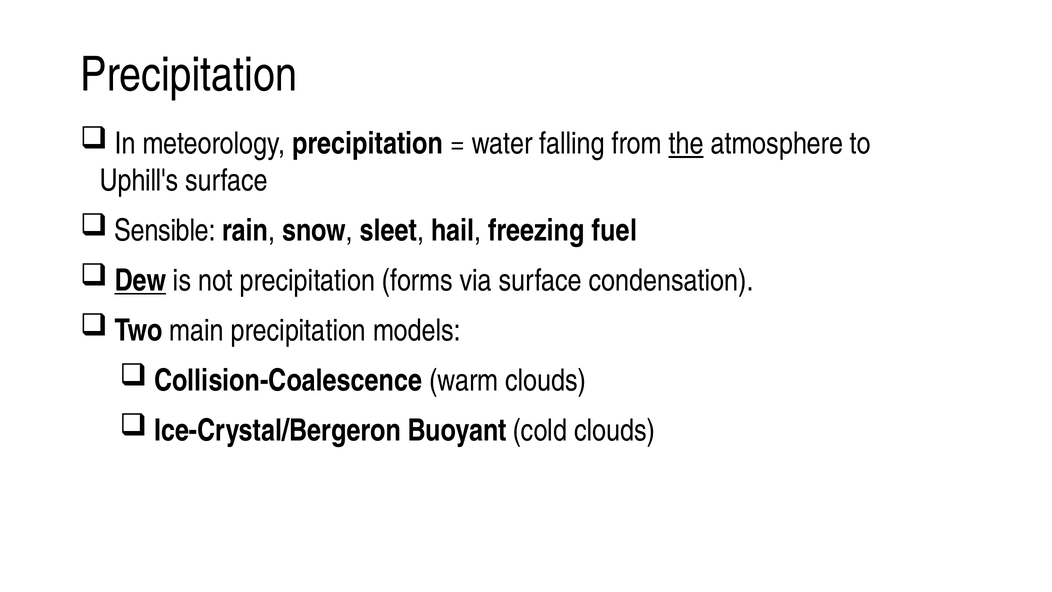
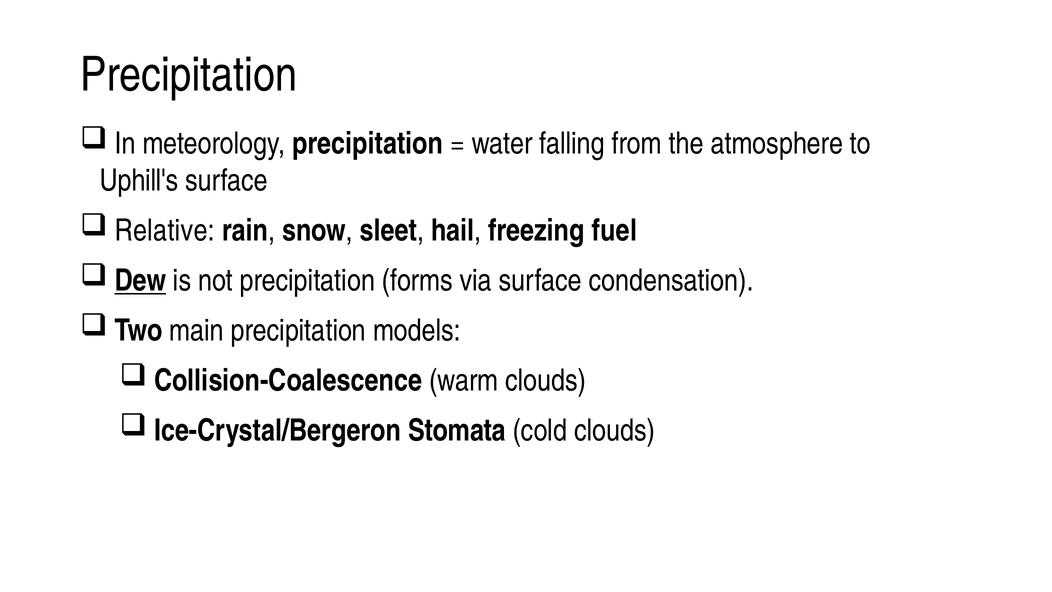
the underline: present -> none
Sensible: Sensible -> Relative
Buoyant: Buoyant -> Stomata
